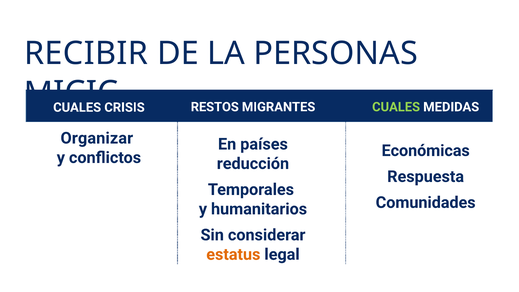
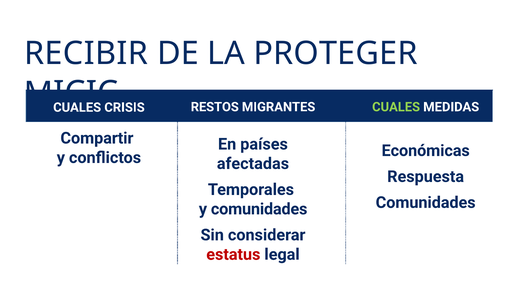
PERSONAS: PERSONAS -> PROTEGER
Organizar: Organizar -> Compartir
reducción: reducción -> afectadas
y humanitarios: humanitarios -> comunidades
estatus colour: orange -> red
